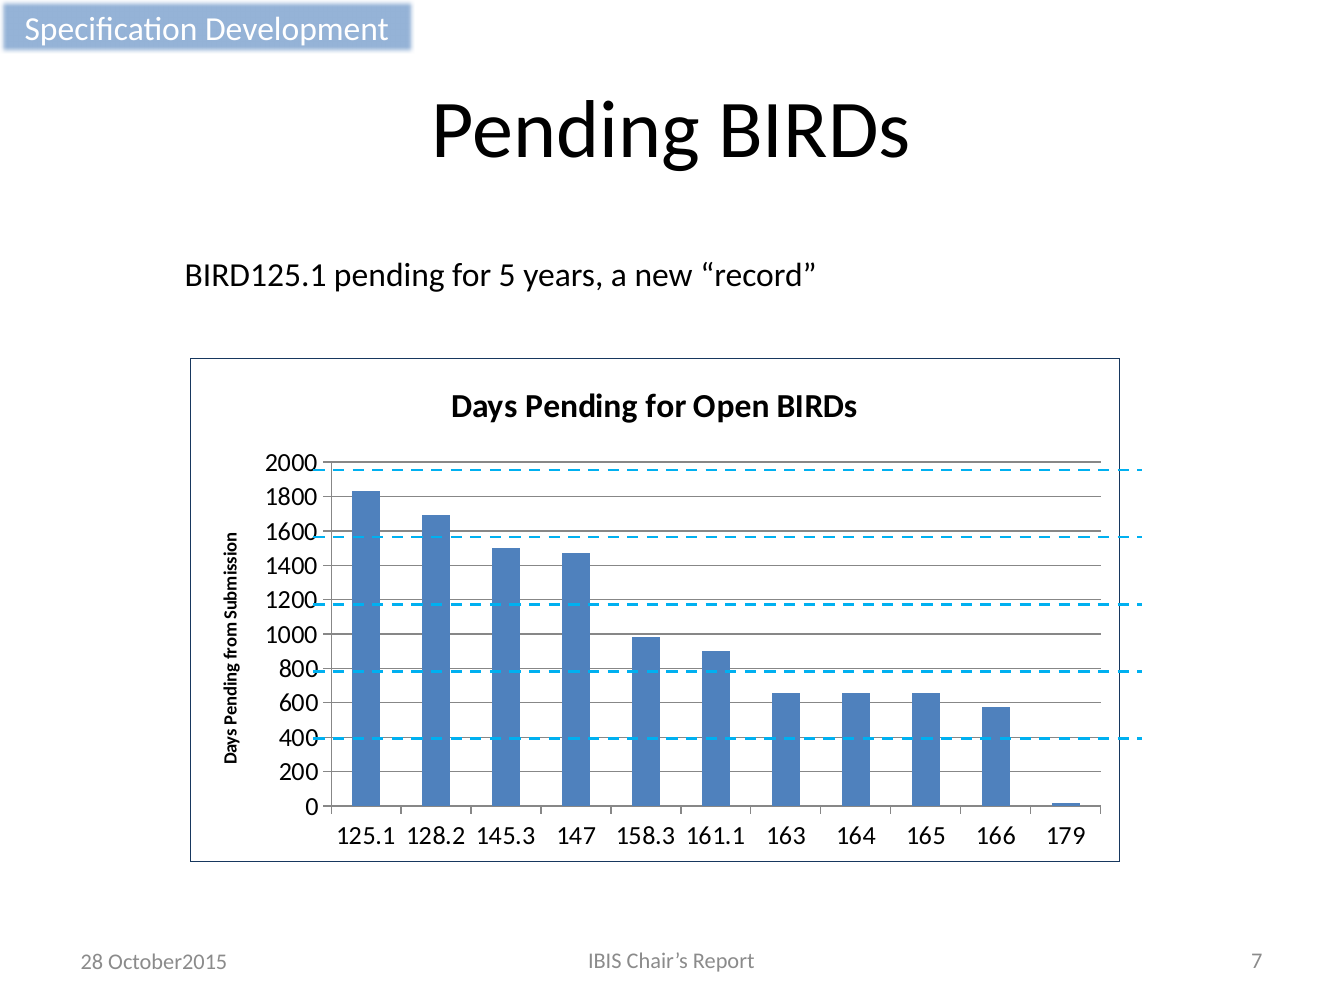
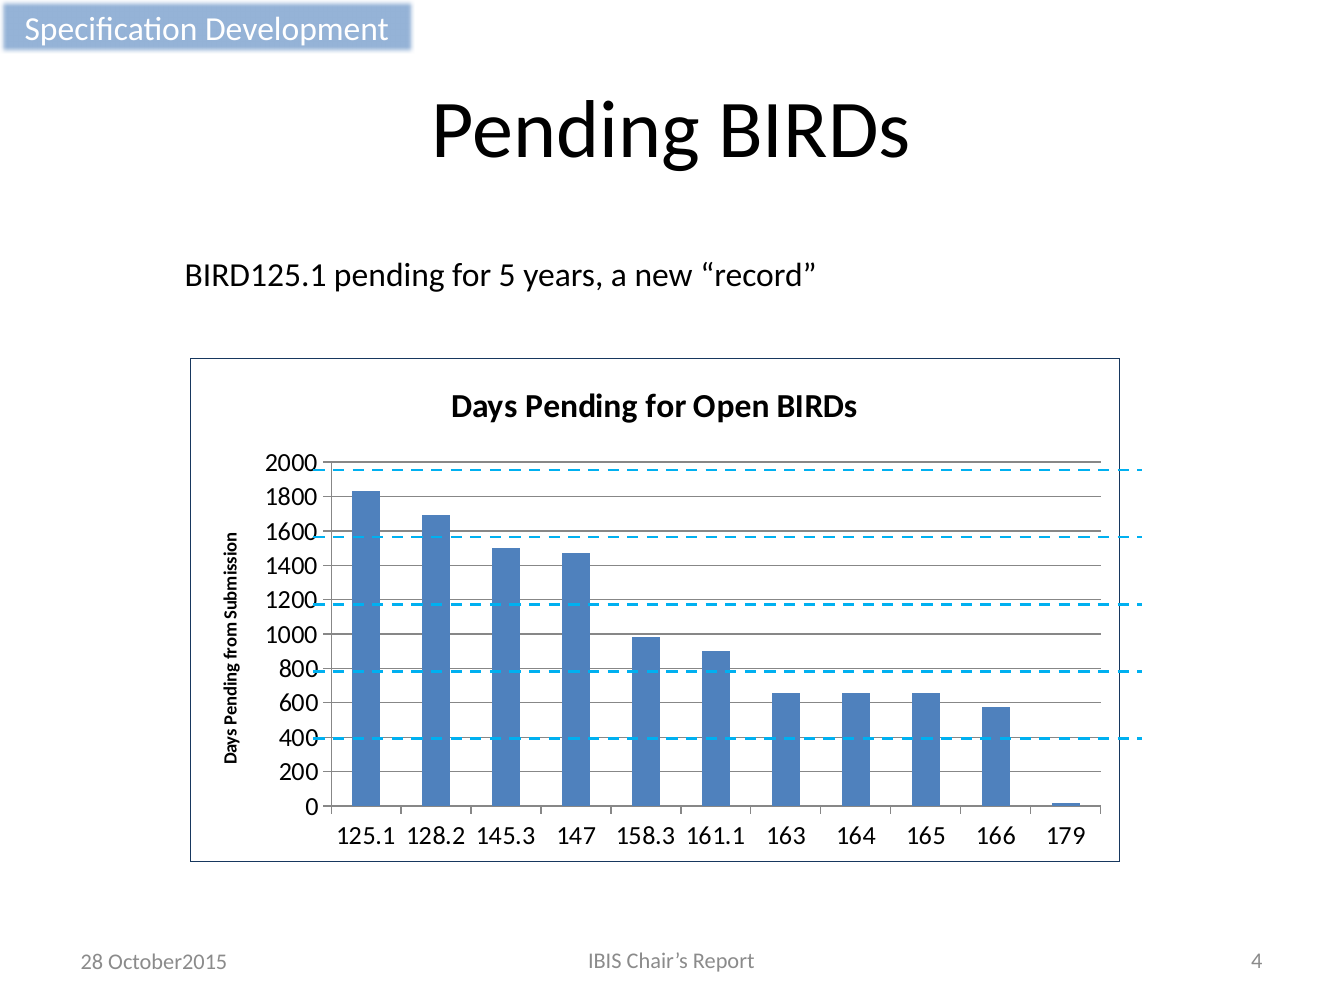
7: 7 -> 4
